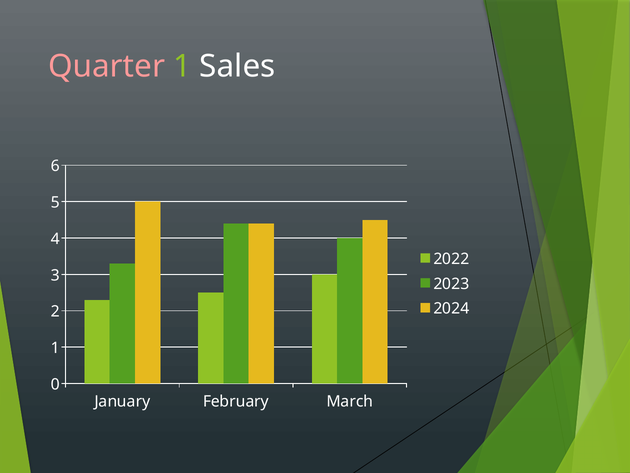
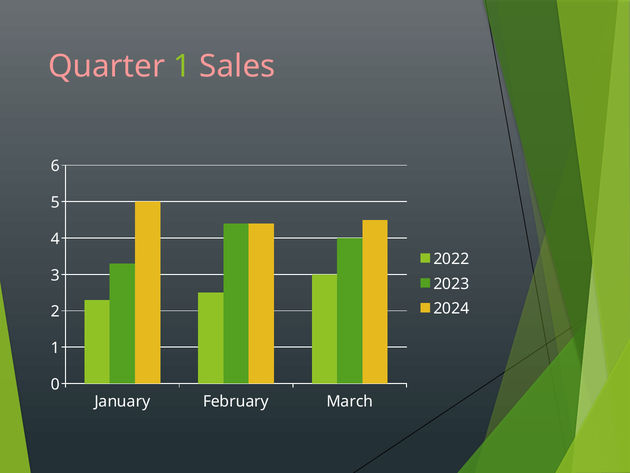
Sales colour: white -> pink
